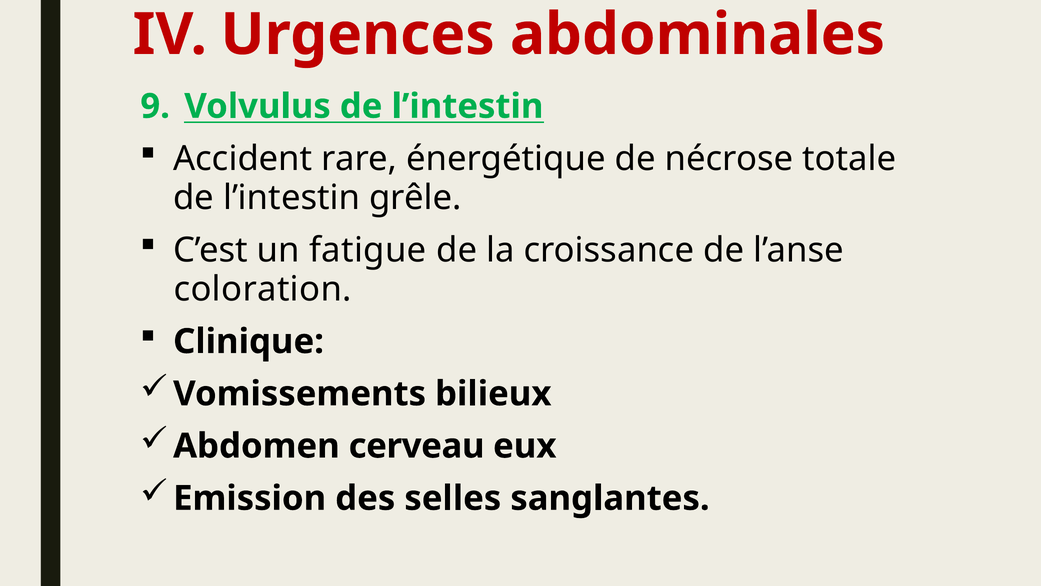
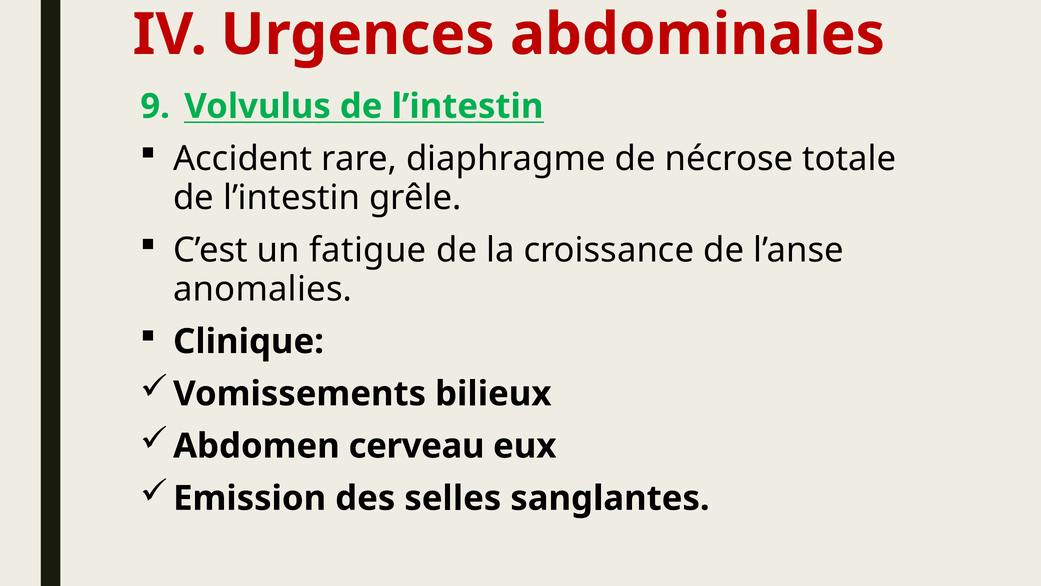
énergétique: énergétique -> diaphragme
coloration: coloration -> anomalies
